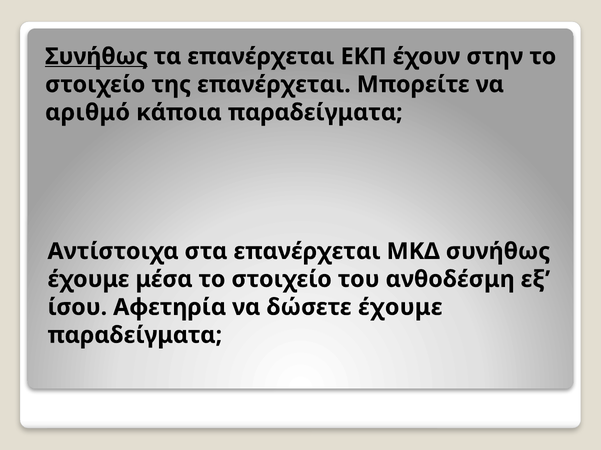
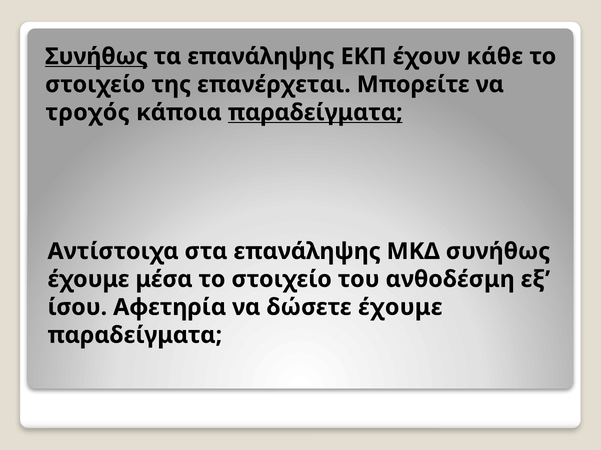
τα επανέρχεται: επανέρχεται -> επανάληψης
στην: στην -> κάθε
αριθμό: αριθμό -> τροχός
παραδείγματα at (315, 113) underline: none -> present
στα επανέρχεται: επανέρχεται -> επανάληψης
